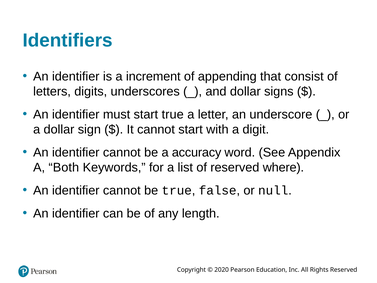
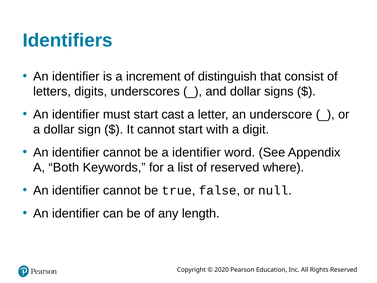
appending: appending -> distinguish
start true: true -> cast
a accuracy: accuracy -> identifier
